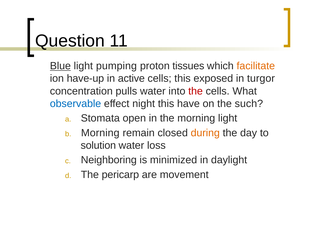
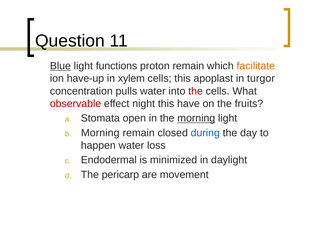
pumping: pumping -> functions
proton tissues: tissues -> remain
active: active -> xylem
exposed: exposed -> apoplast
observable colour: blue -> red
such: such -> fruits
morning at (196, 118) underline: none -> present
during colour: orange -> blue
solution: solution -> happen
Neighboring: Neighboring -> Endodermal
